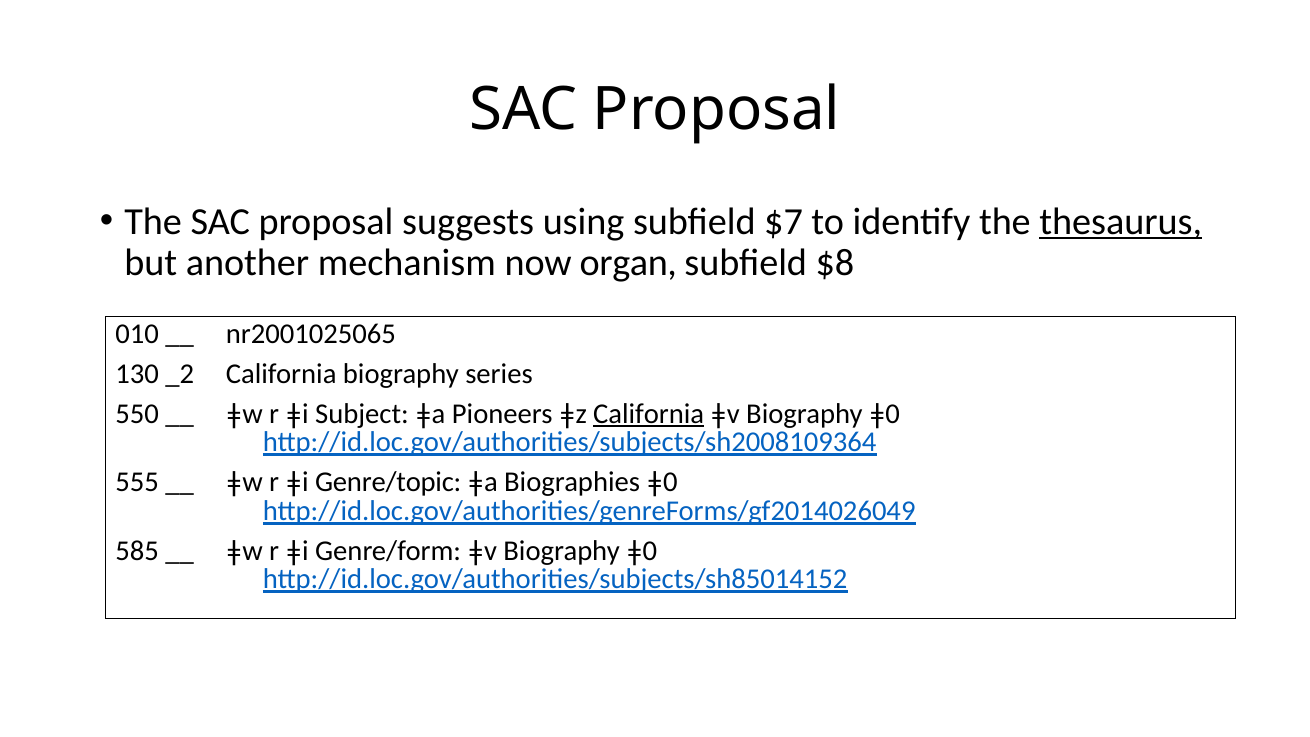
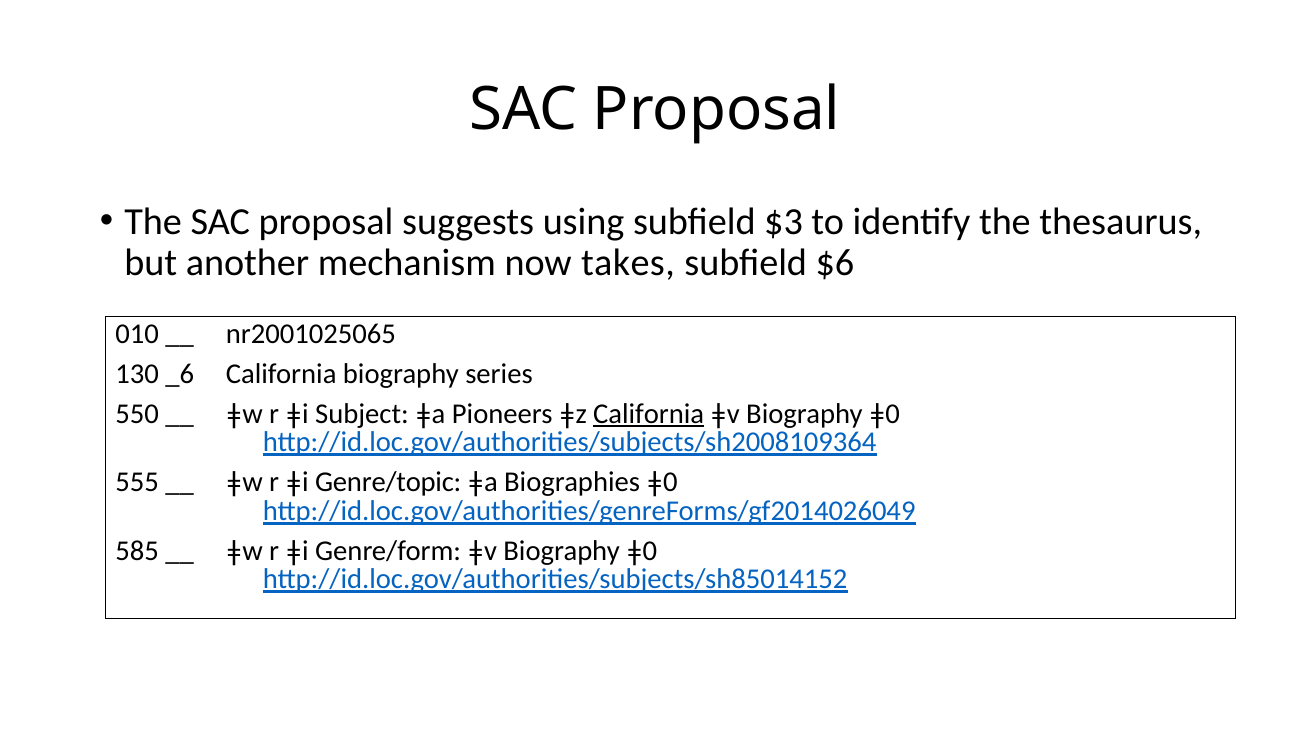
$7: $7 -> $3
thesaurus underline: present -> none
organ: organ -> takes
$8: $8 -> $6
_2: _2 -> _6
